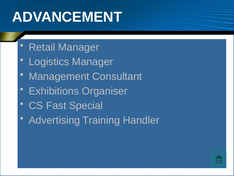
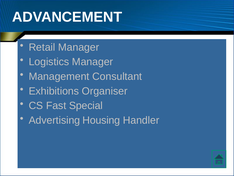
Training: Training -> Housing
